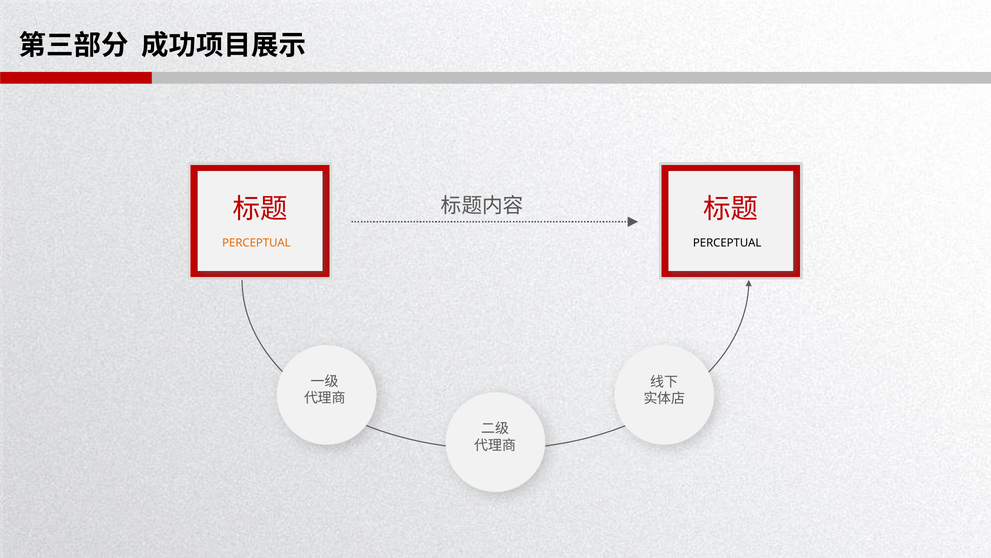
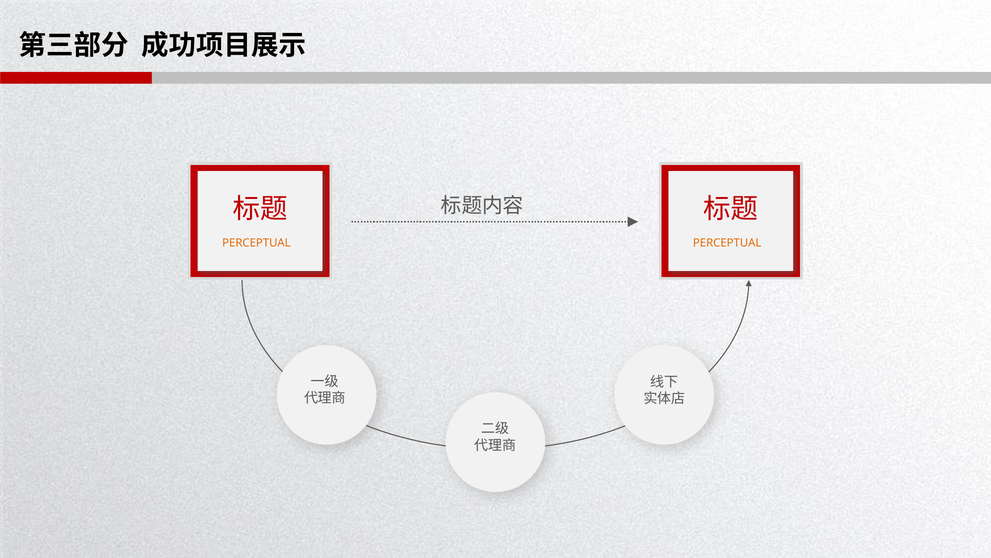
PERCEPTUAL at (727, 243) colour: black -> orange
